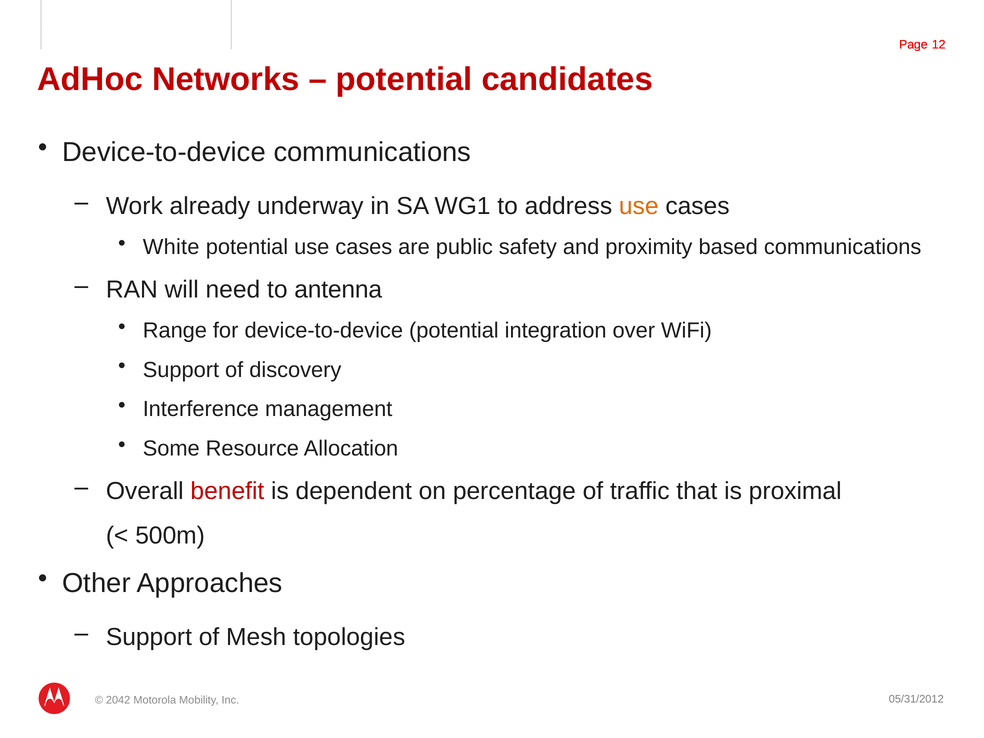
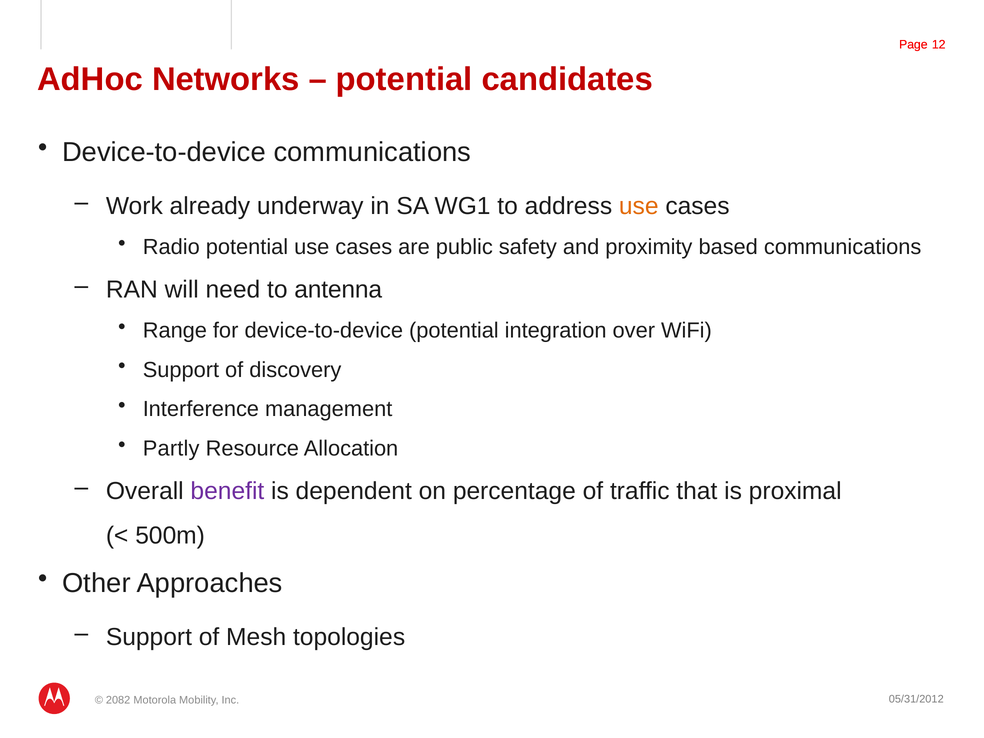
White: White -> Radio
Some: Some -> Partly
benefit colour: red -> purple
2042: 2042 -> 2082
